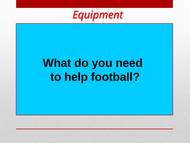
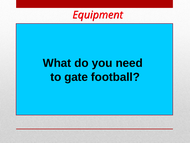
help: help -> gate
